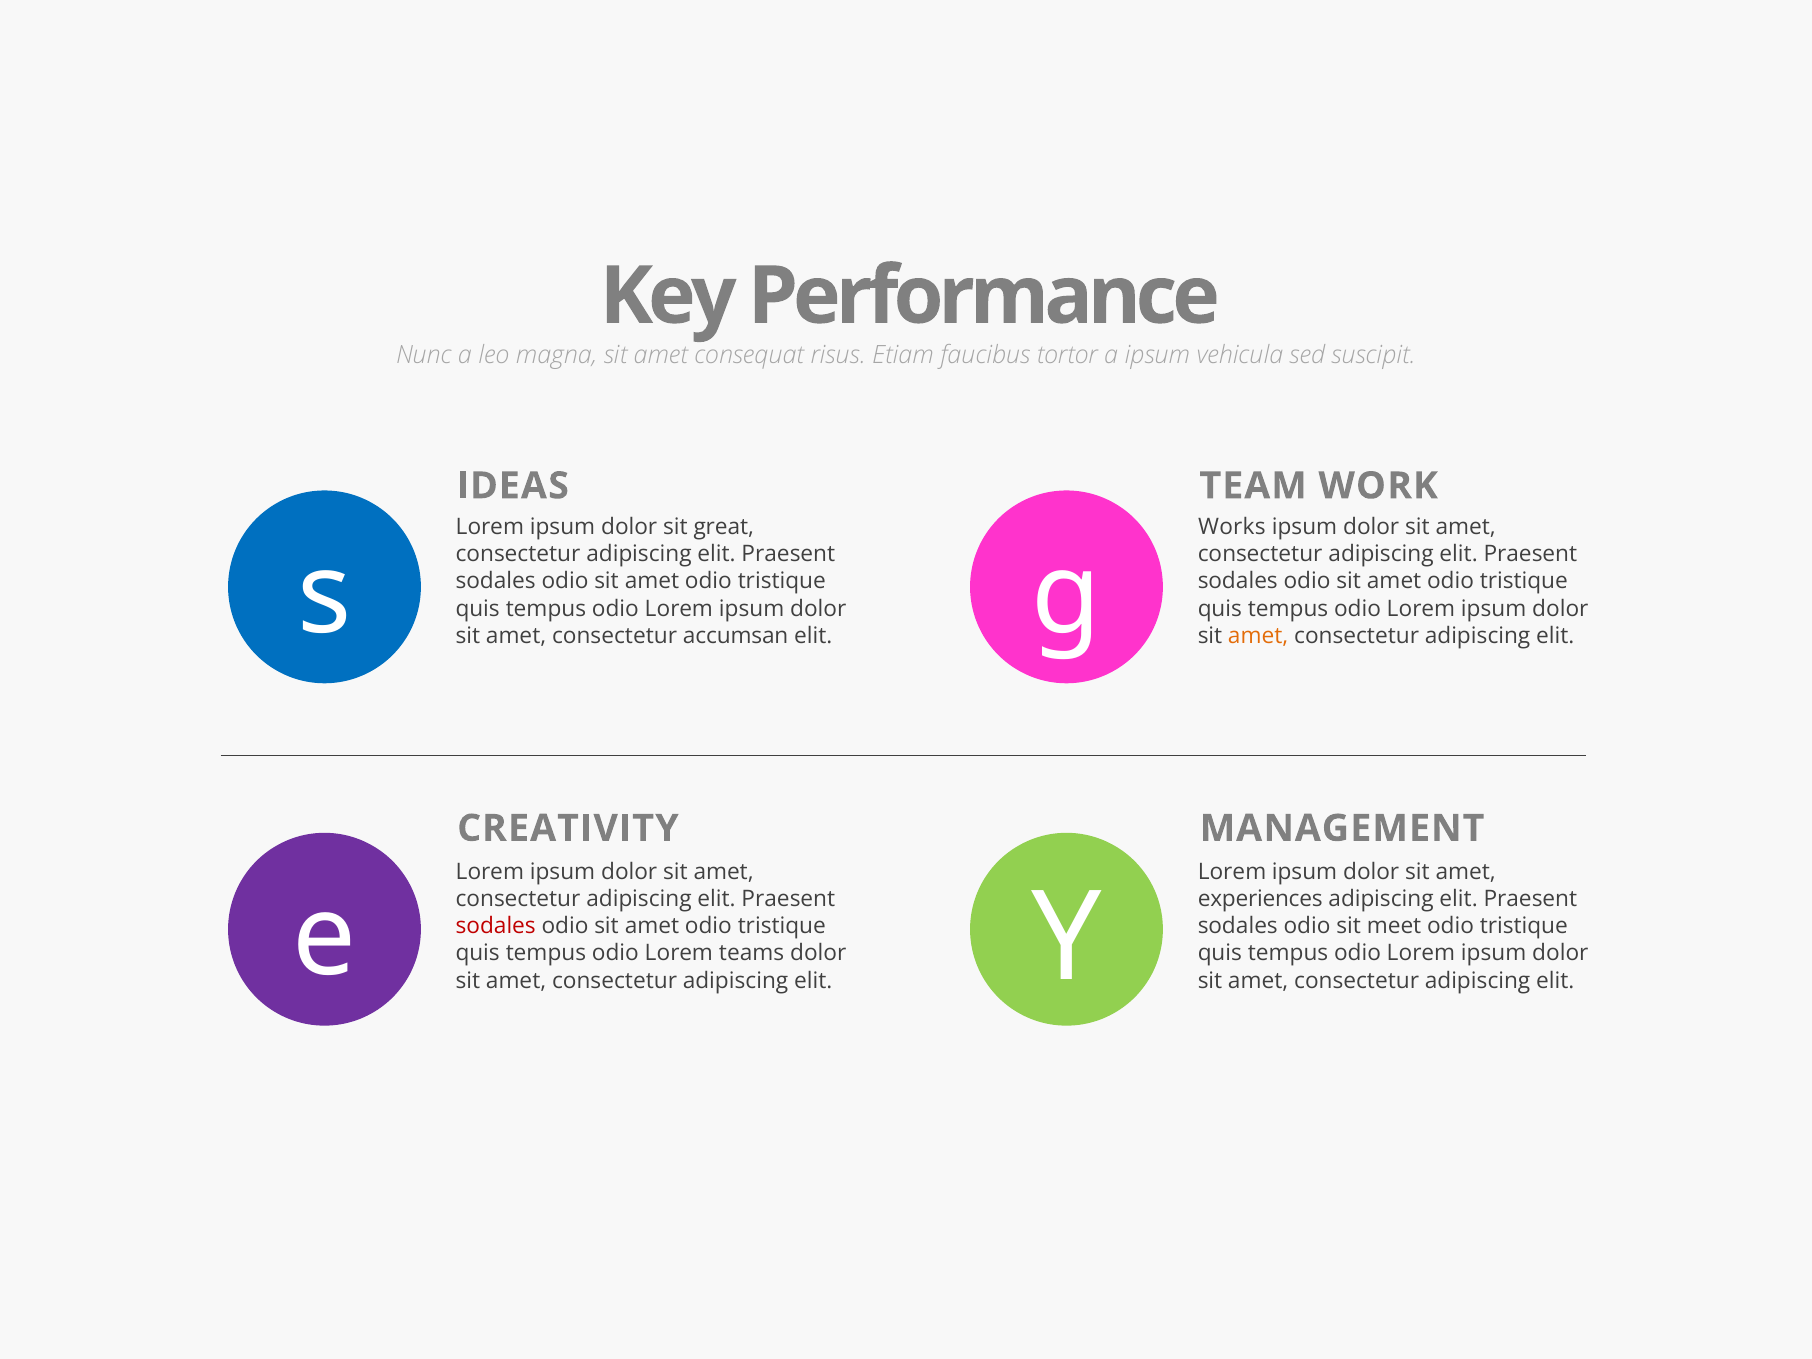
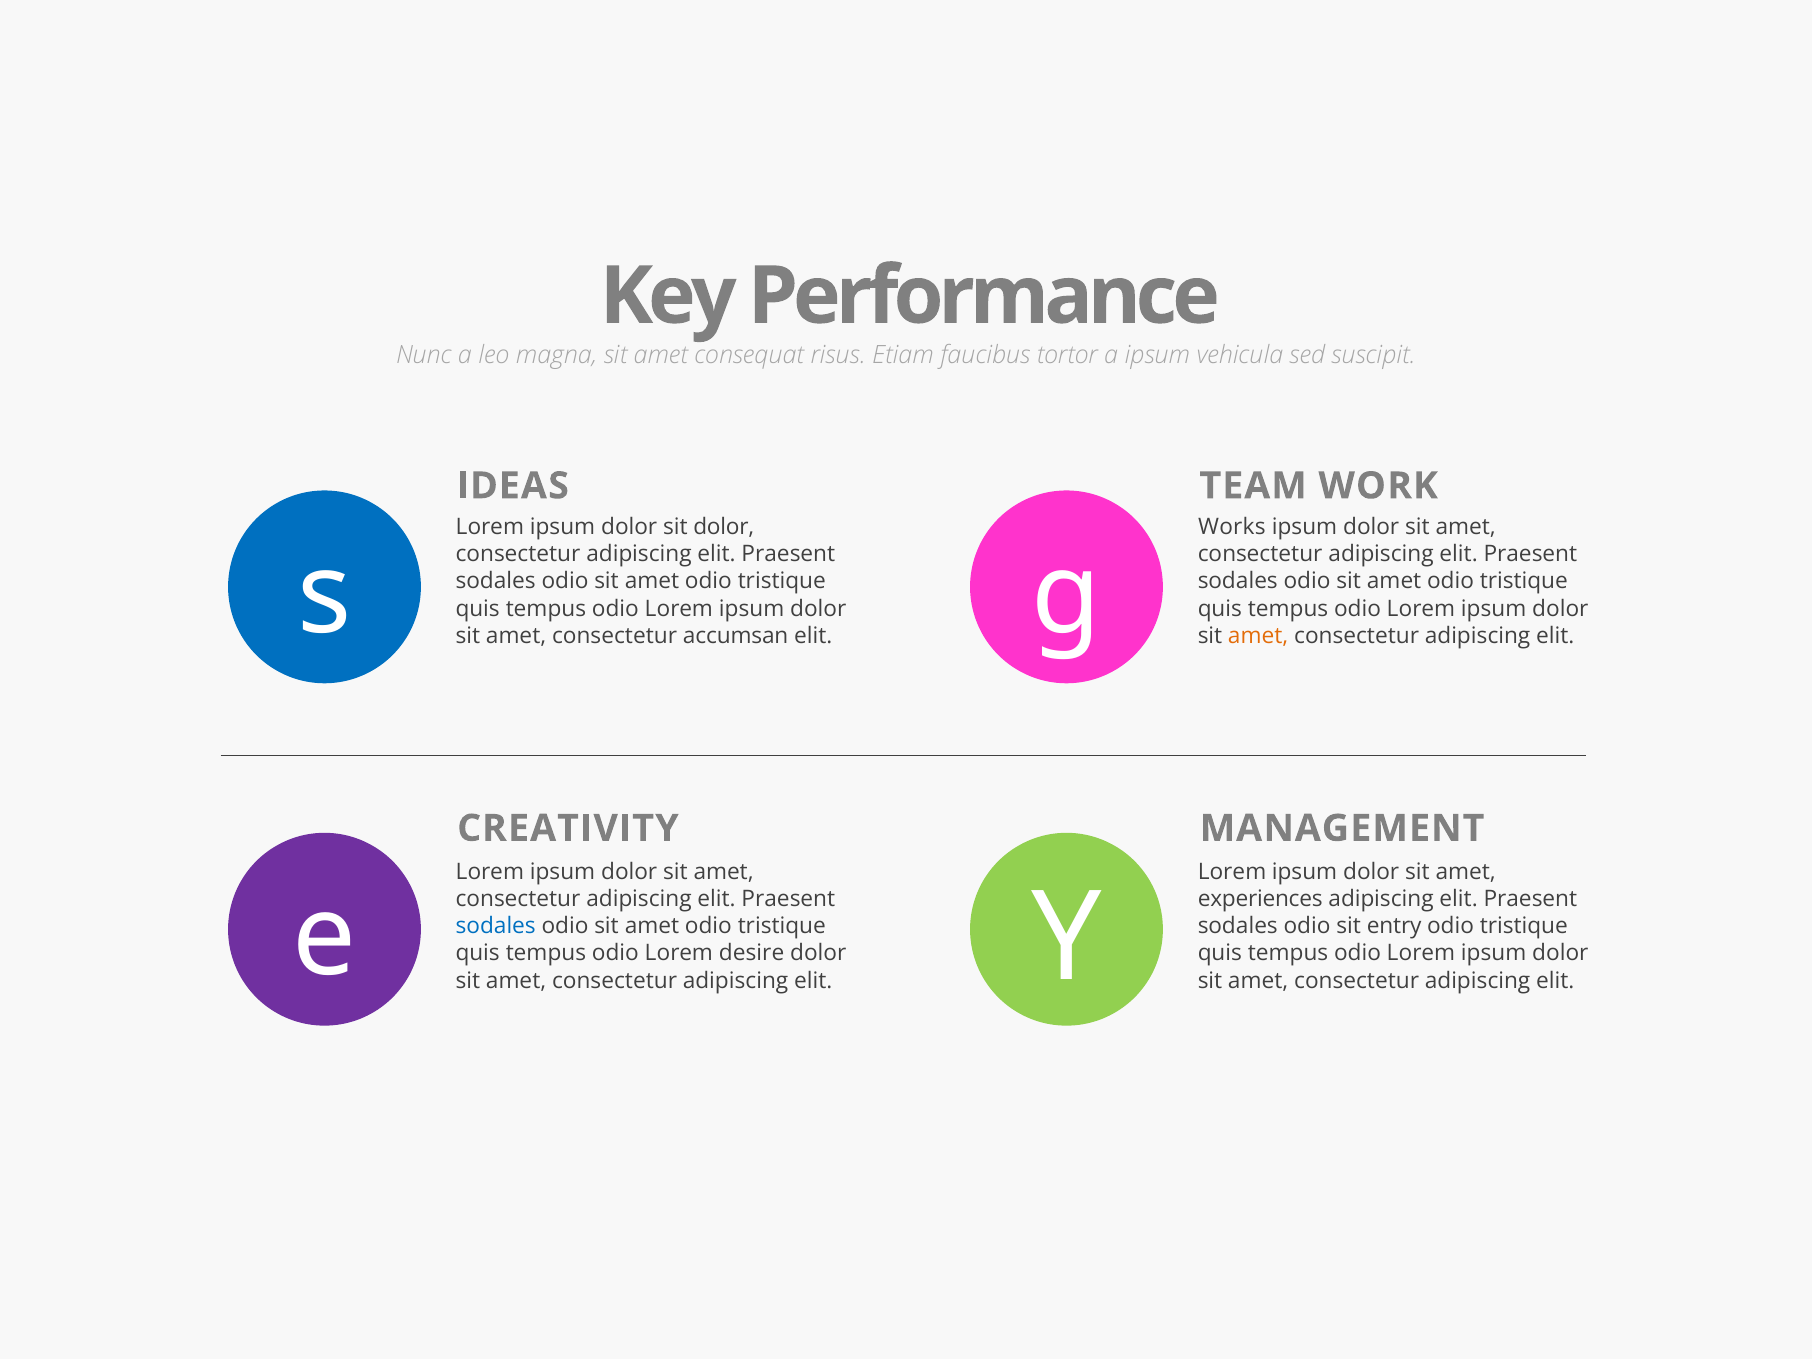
sit great: great -> dolor
sodales at (496, 926) colour: red -> blue
meet: meet -> entry
teams: teams -> desire
